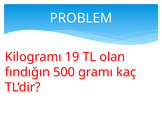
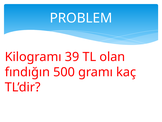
19: 19 -> 39
